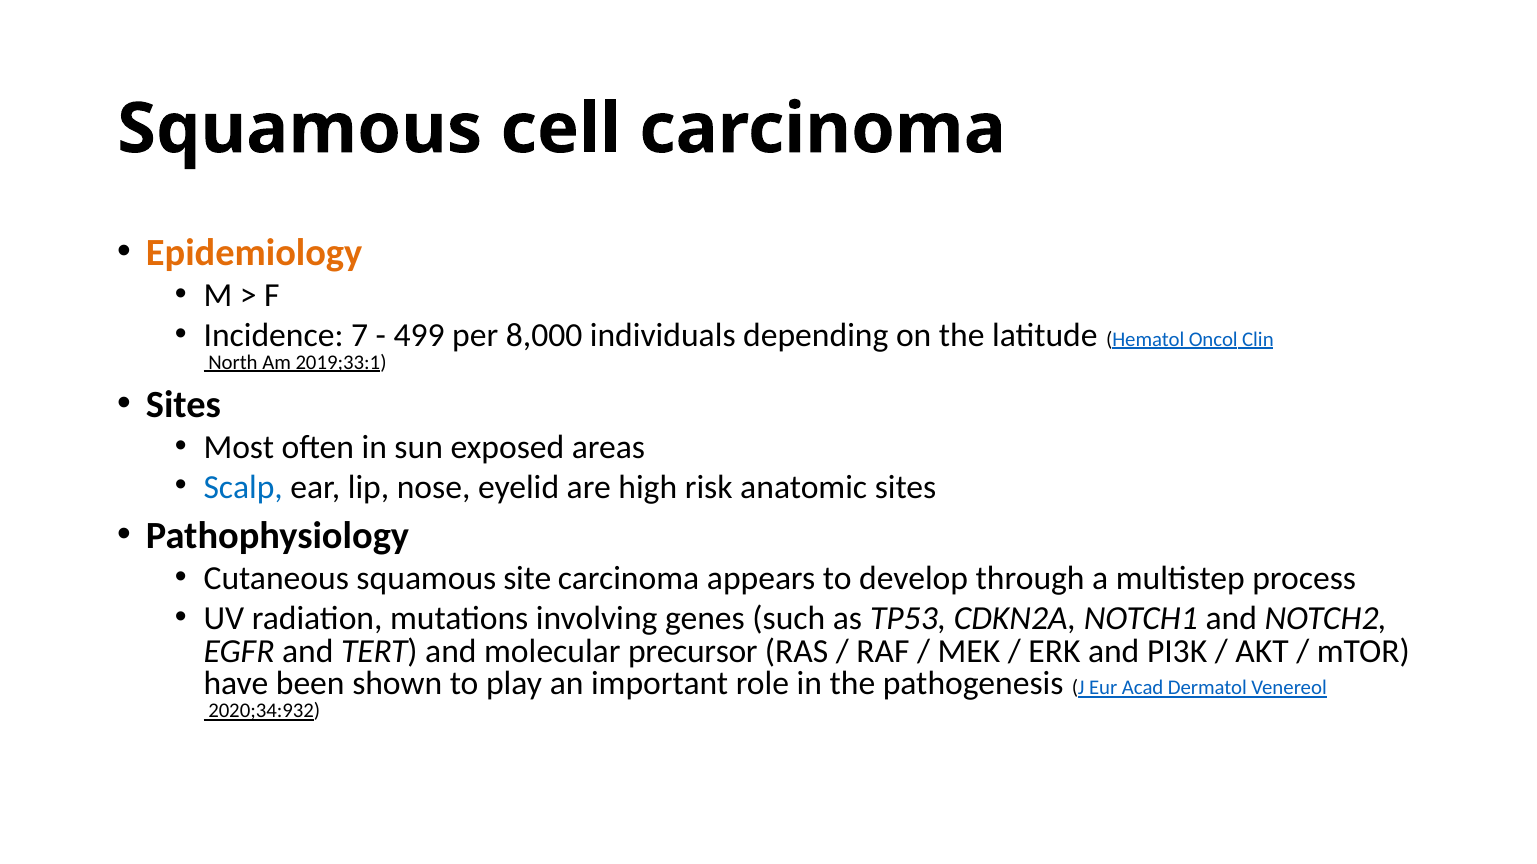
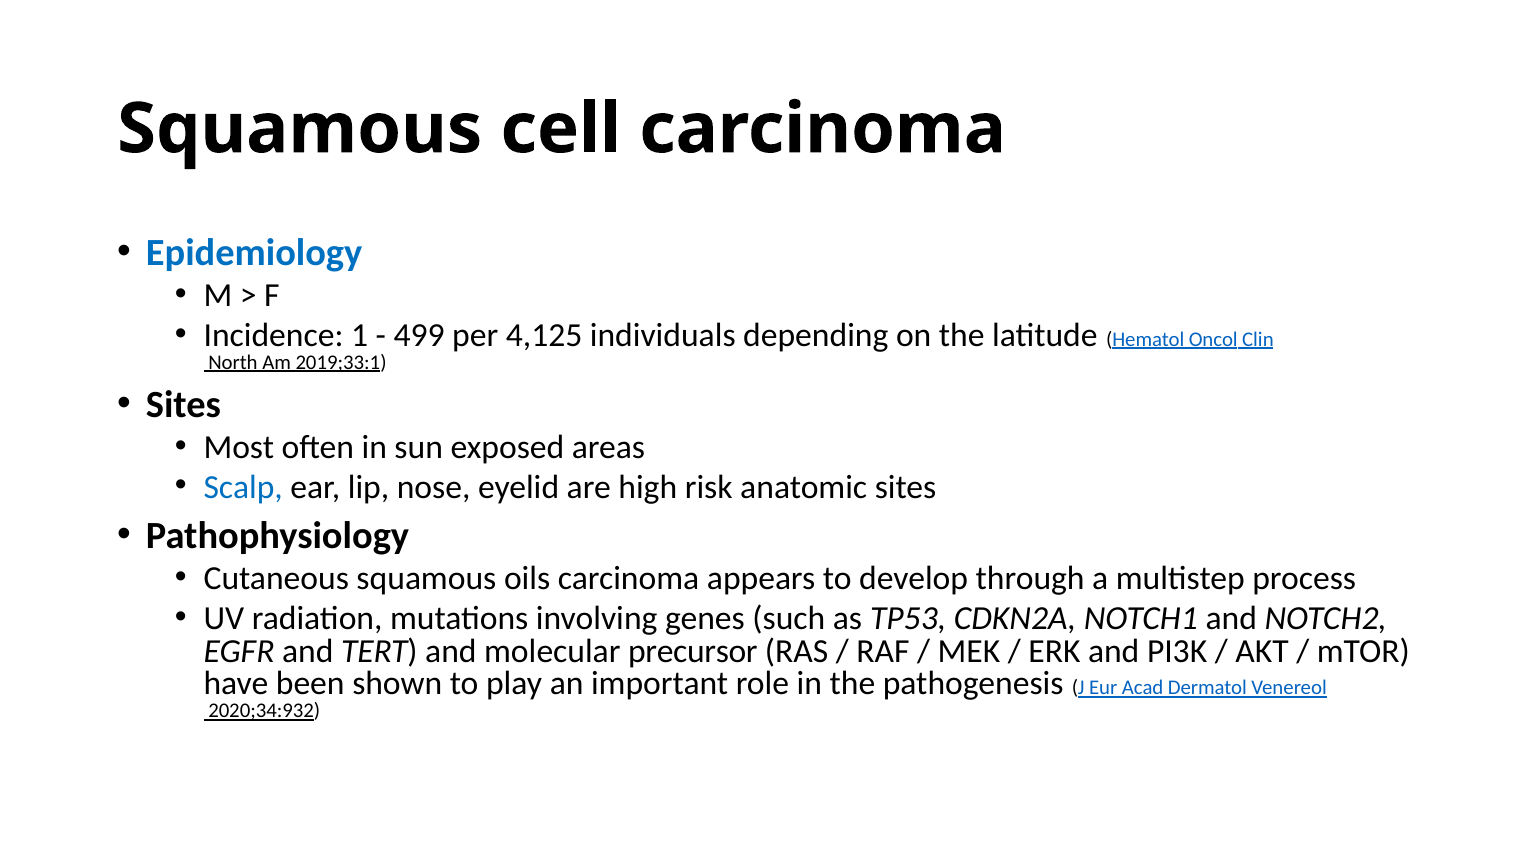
Epidemiology colour: orange -> blue
7: 7 -> 1
8,000: 8,000 -> 4,125
site: site -> oils
